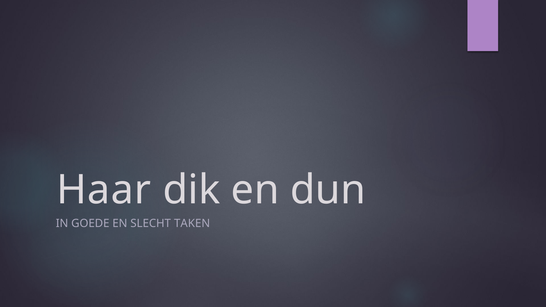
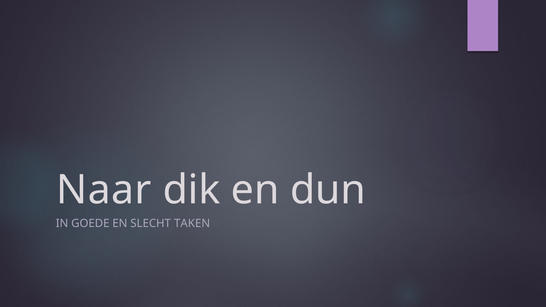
Haar: Haar -> Naar
